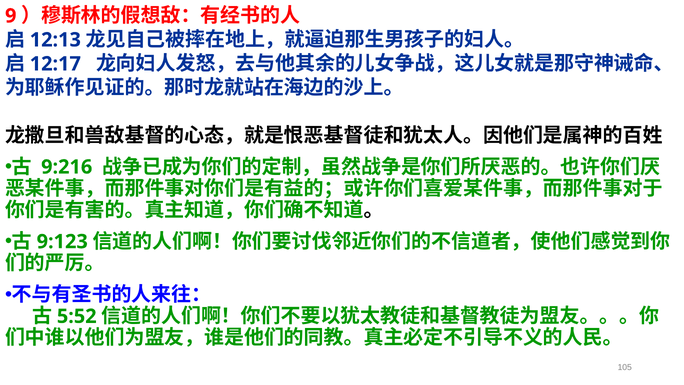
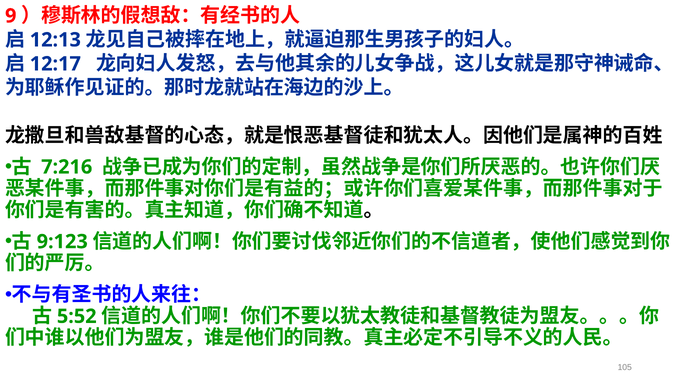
9:216: 9:216 -> 7:216
